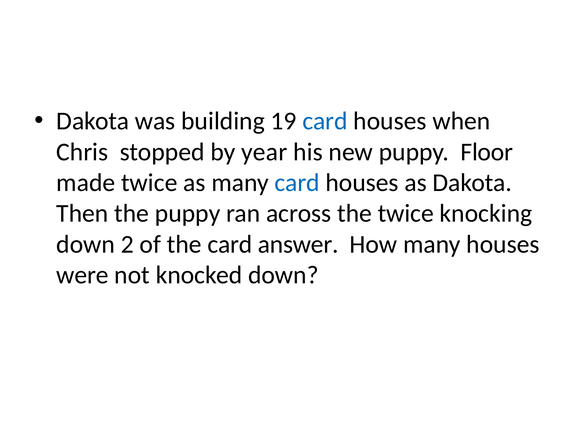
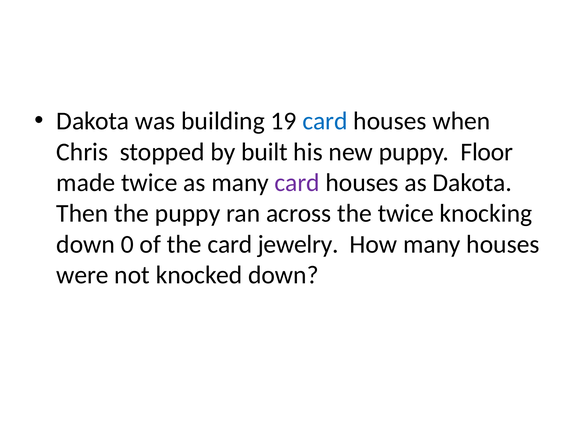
year: year -> built
card at (297, 183) colour: blue -> purple
2: 2 -> 0
answer: answer -> jewelry
